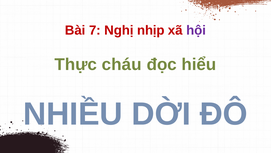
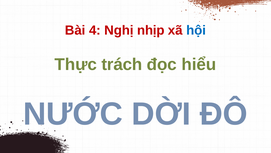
7: 7 -> 4
hội colour: purple -> blue
cháu: cháu -> trách
NHIỀU: NHIỀU -> NƯỚC
